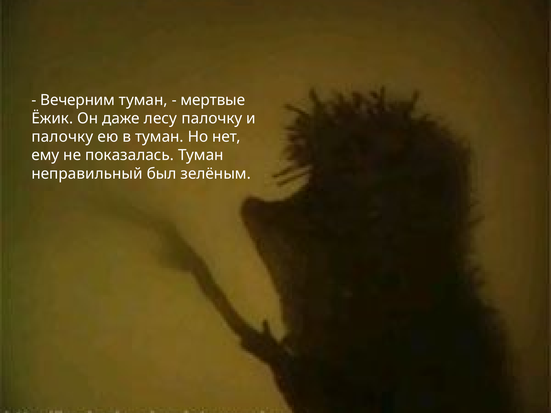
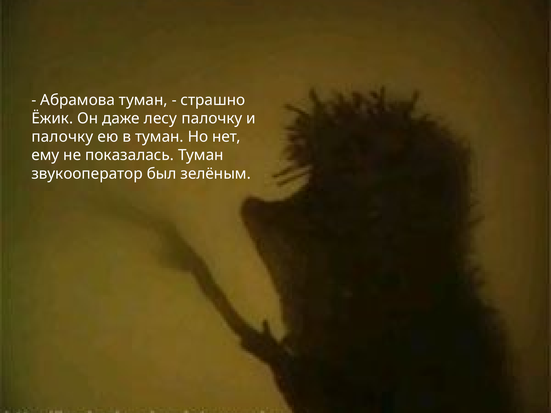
Вечерним: Вечерним -> Абрамова
мертвые: мертвые -> страшно
неправильный: неправильный -> звукооператор
